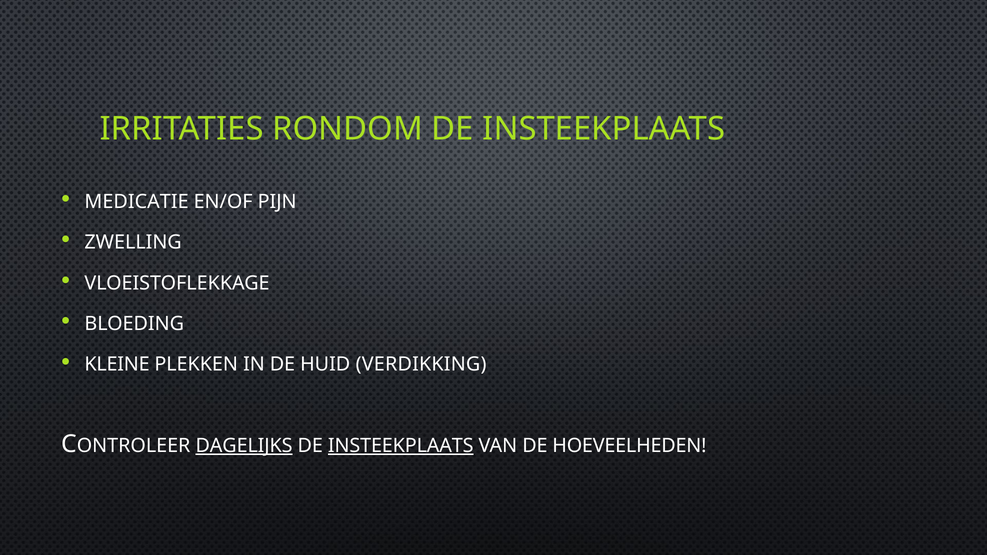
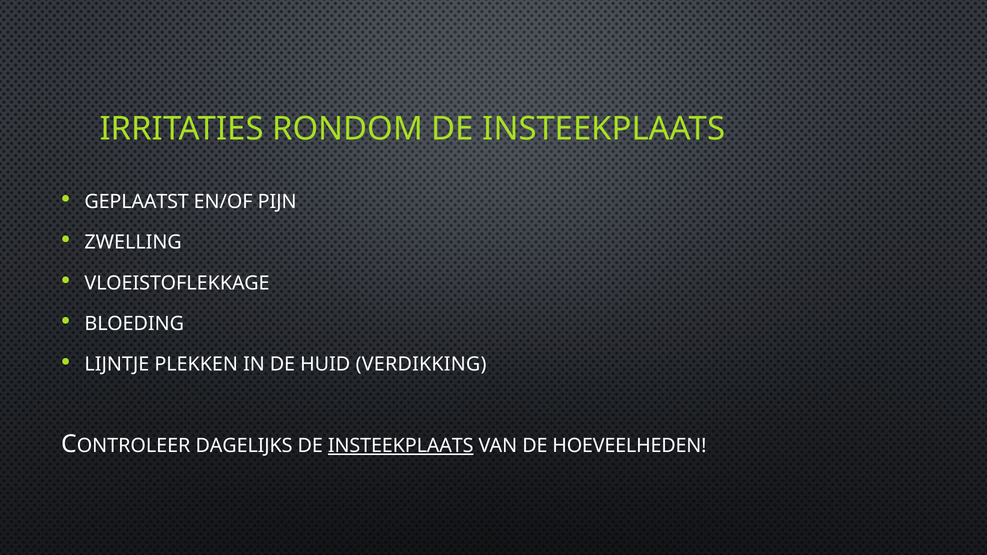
MEDICATIE: MEDICATIE -> GEPLAATST
KLEINE: KLEINE -> LIJNTJE
DAGELIJKS underline: present -> none
